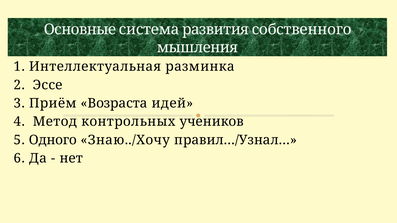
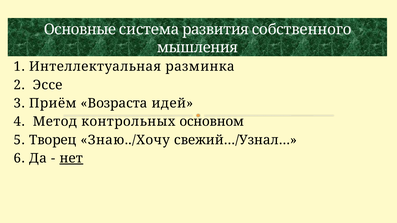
учеников: учеников -> основном
Одного: Одного -> Творец
правил…/Узнал…: правил…/Узнал… -> свежий…/Узнал…
нет underline: none -> present
